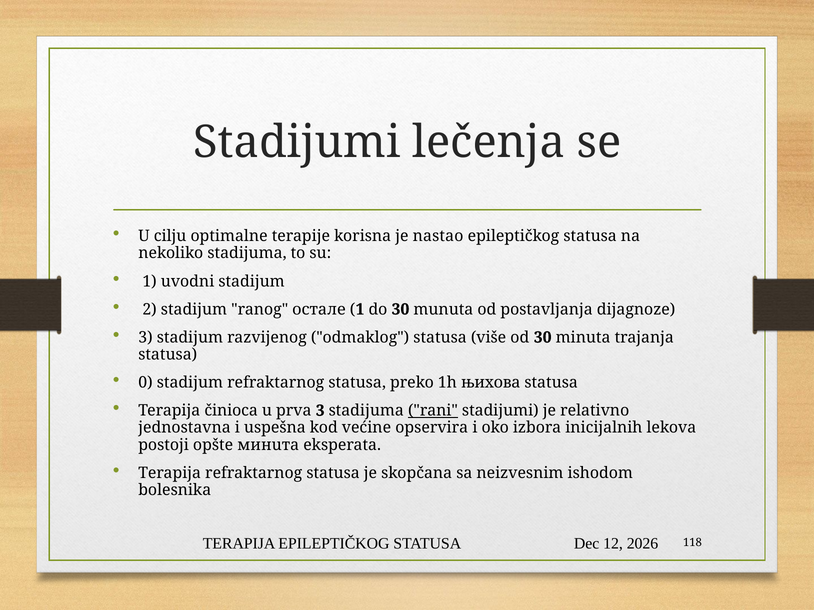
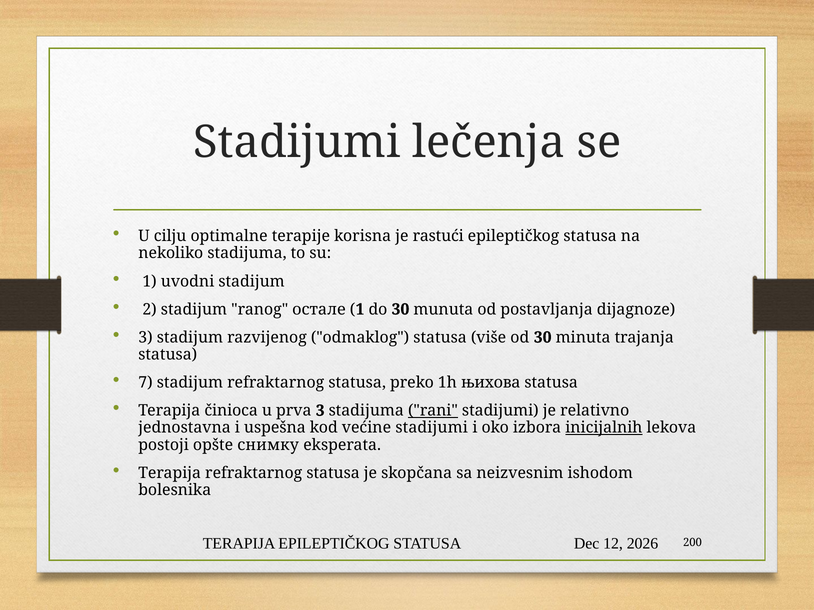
nastao: nastao -> rastući
0: 0 -> 7
većine opservira: opservira -> stadijumi
inicijalnih underline: none -> present
минuтa: минuтa -> снимку
118: 118 -> 200
